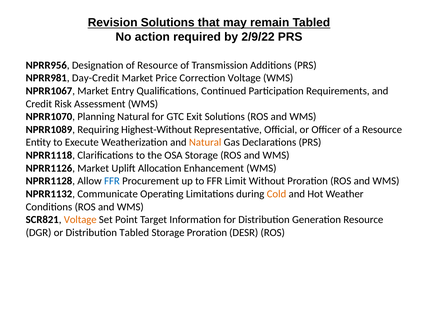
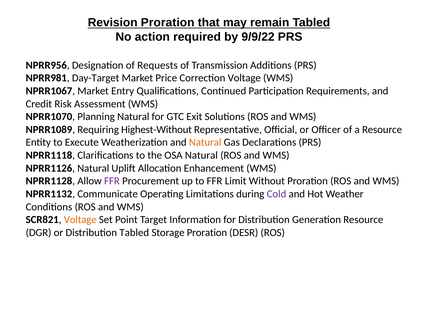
Revision Solutions: Solutions -> Proration
2/9/22: 2/9/22 -> 9/9/22
of Resource: Resource -> Requests
Day-Credit: Day-Credit -> Day-Target
OSA Storage: Storage -> Natural
NPRR1126 Market: Market -> Natural
FFR at (112, 181) colour: blue -> purple
Cold colour: orange -> purple
